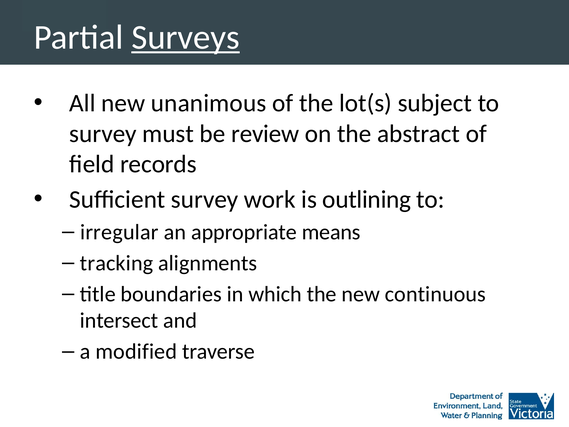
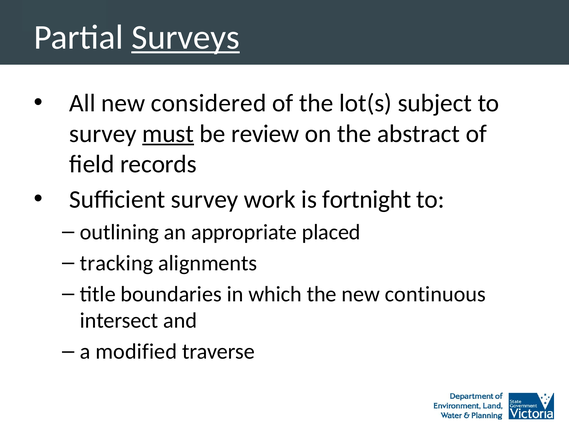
unanimous: unanimous -> considered
must underline: none -> present
outlining: outlining -> fortnight
irregular: irregular -> outlining
means: means -> placed
